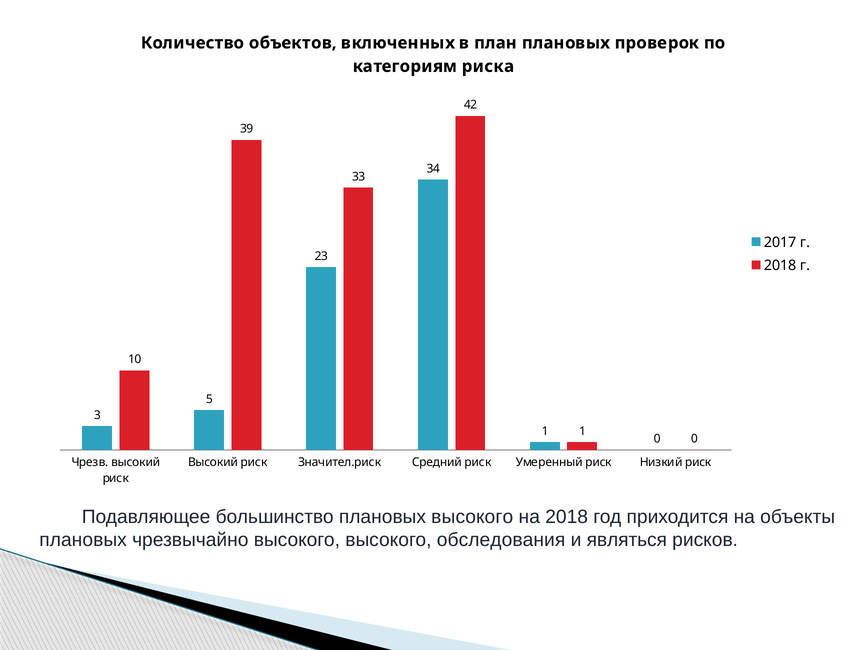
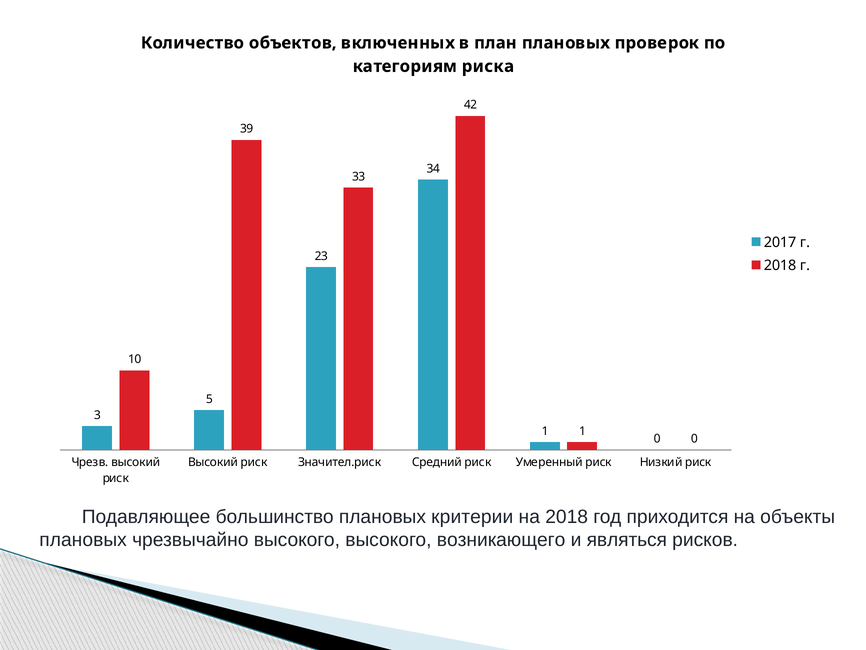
плановых высокого: высокого -> критерии
обследования: обследования -> возникающего
